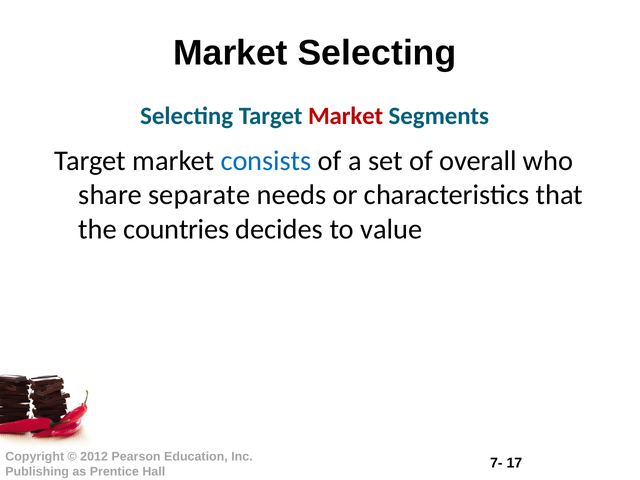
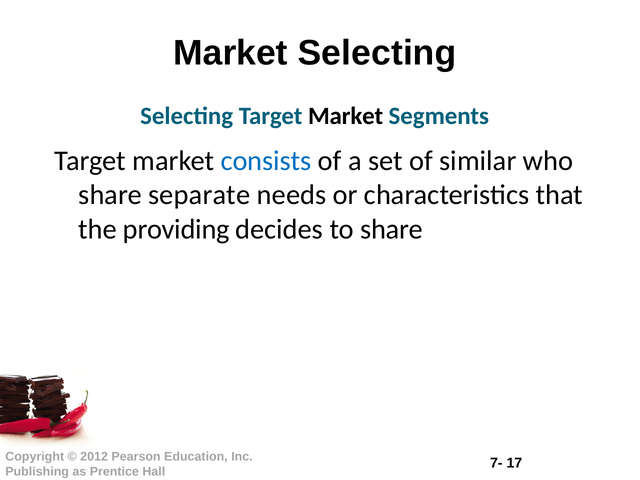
Market at (346, 116) colour: red -> black
overall: overall -> similar
countries: countries -> providing
to value: value -> share
